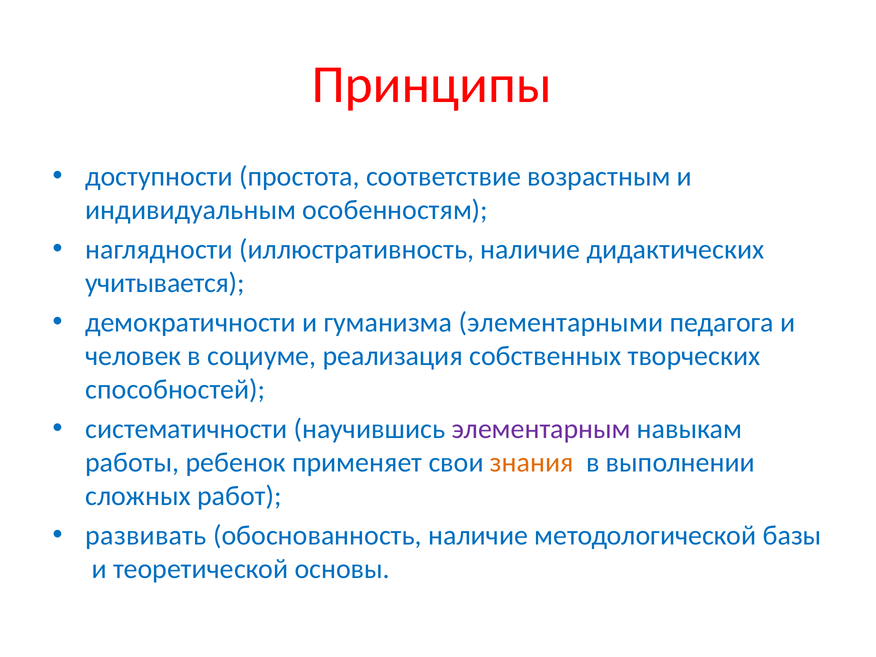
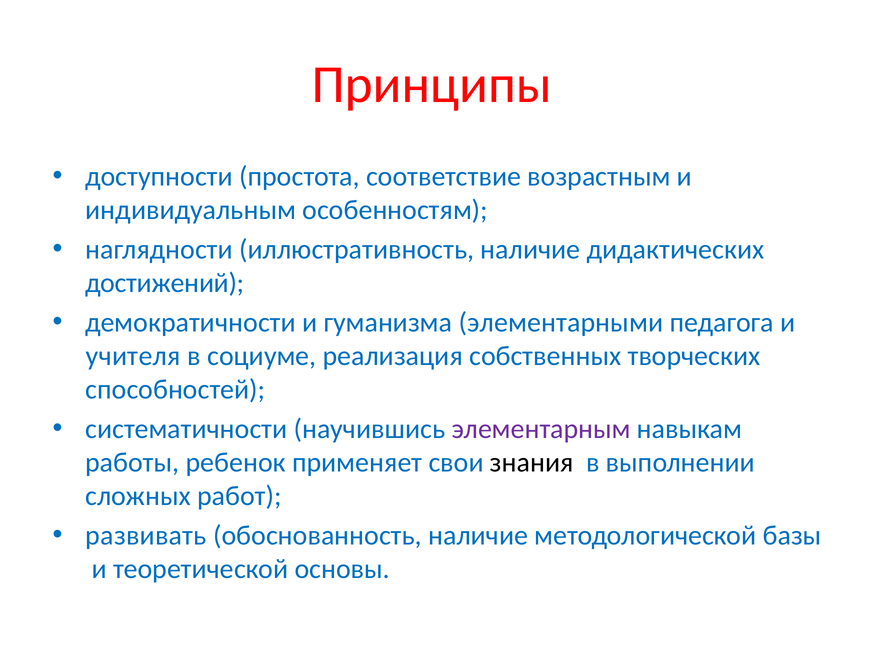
учитывается: учитывается -> достижений
человек: человек -> учителя
знания colour: orange -> black
